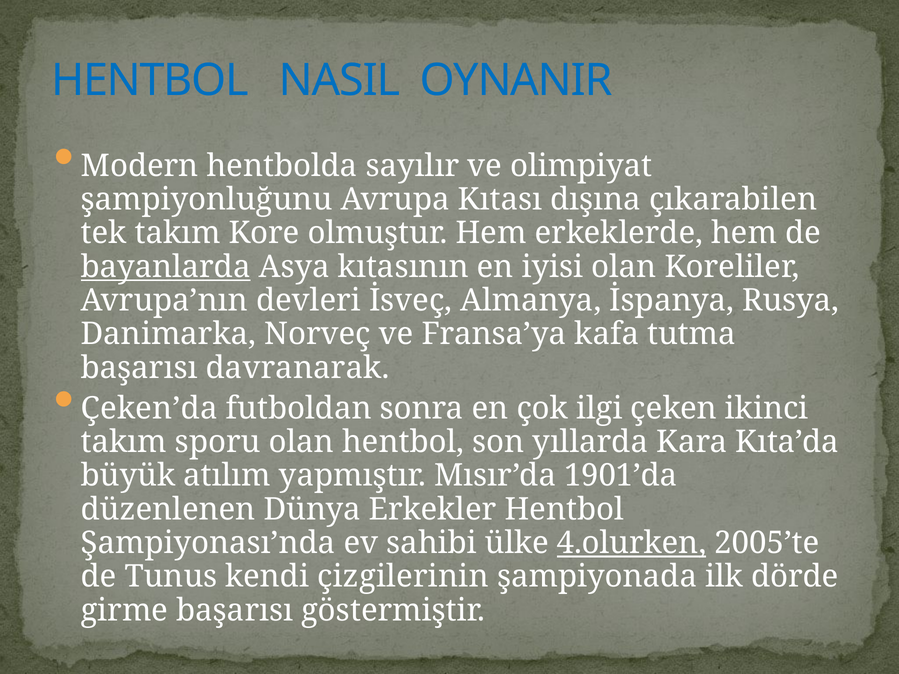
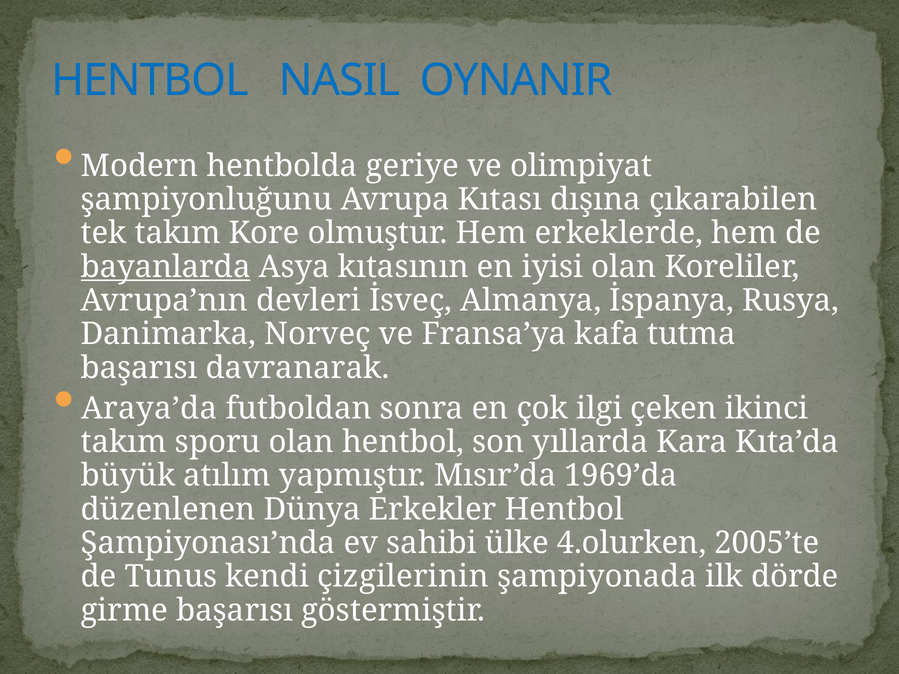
sayılır: sayılır -> geriye
Çeken’da: Çeken’da -> Araya’da
1901’da: 1901’da -> 1969’da
4.olurken underline: present -> none
